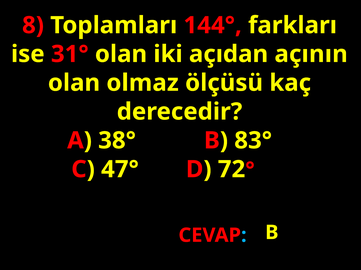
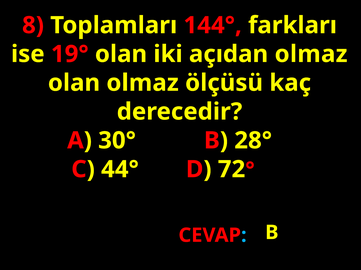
31°: 31° -> 19°
açıdan açının: açının -> olmaz
38°: 38° -> 30°
83°: 83° -> 28°
47°: 47° -> 44°
